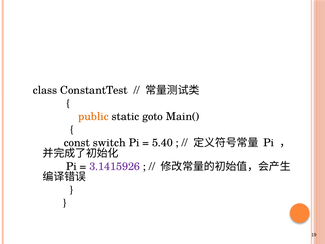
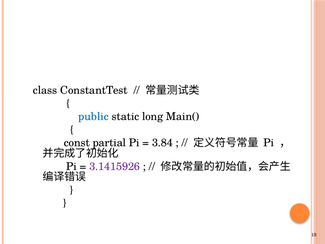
public colour: orange -> blue
goto: goto -> long
switch: switch -> partial
5.40: 5.40 -> 3.84
